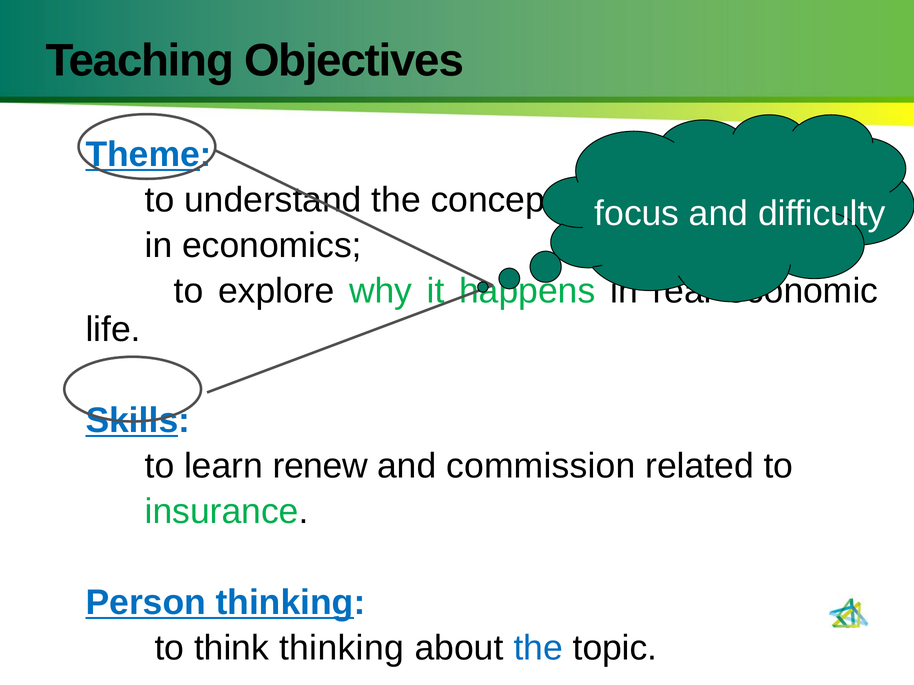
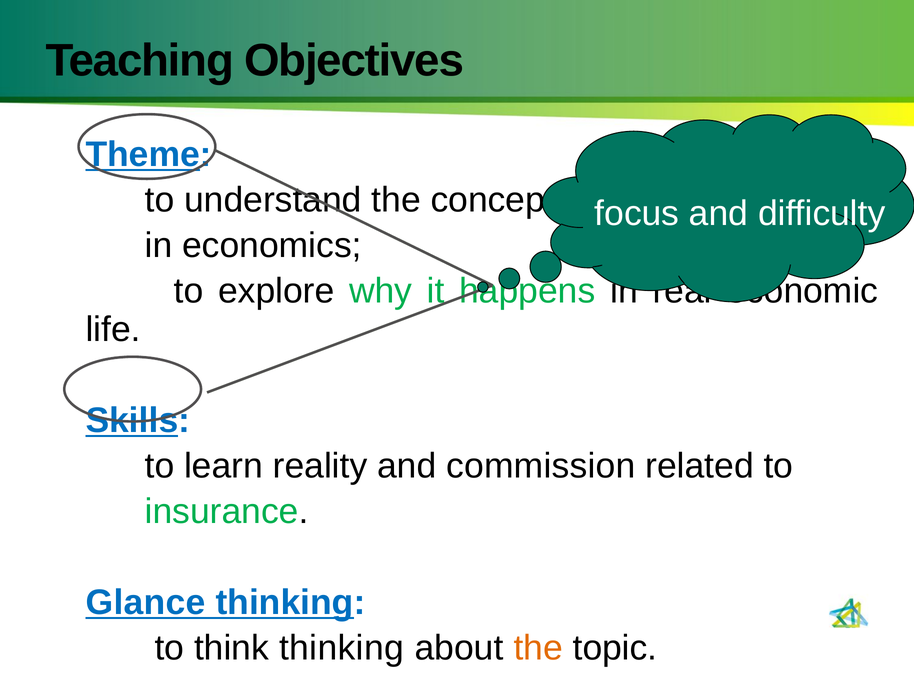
renew: renew -> reality
Person: Person -> Glance
the at (538, 648) colour: blue -> orange
